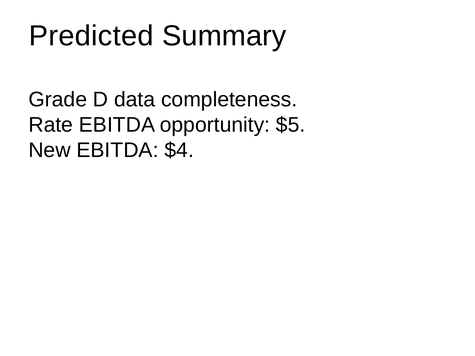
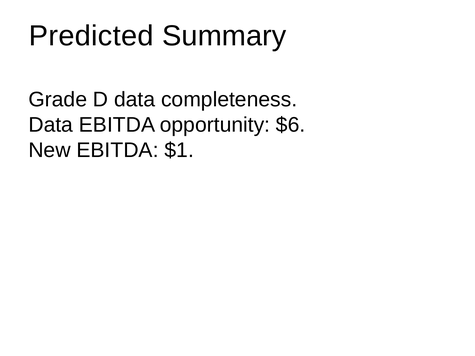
Rate at (51, 125): Rate -> Data
$5: $5 -> $6
$4: $4 -> $1
